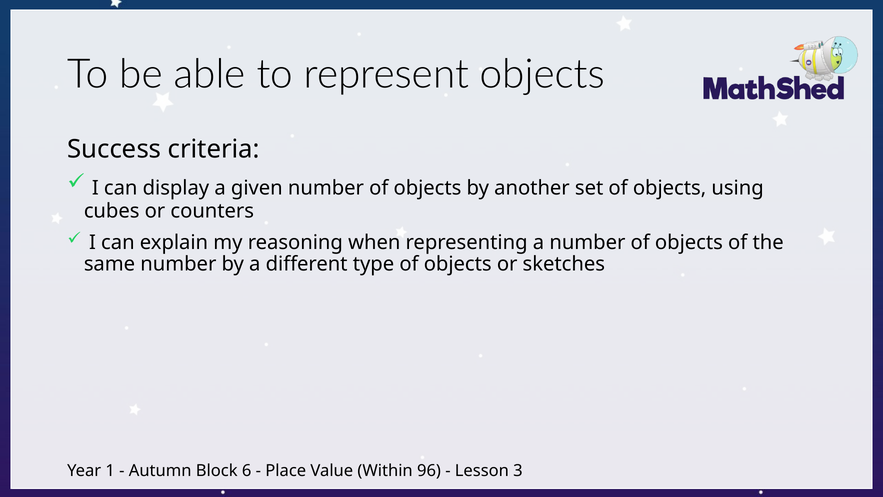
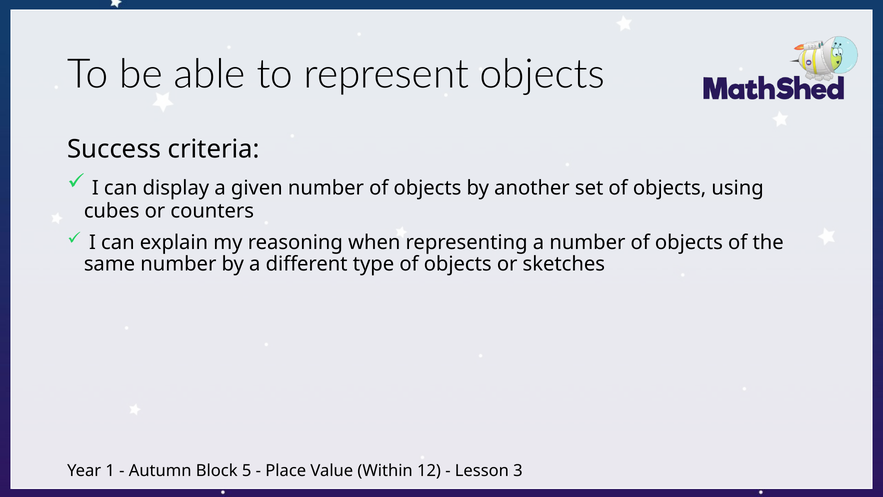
6: 6 -> 5
96: 96 -> 12
